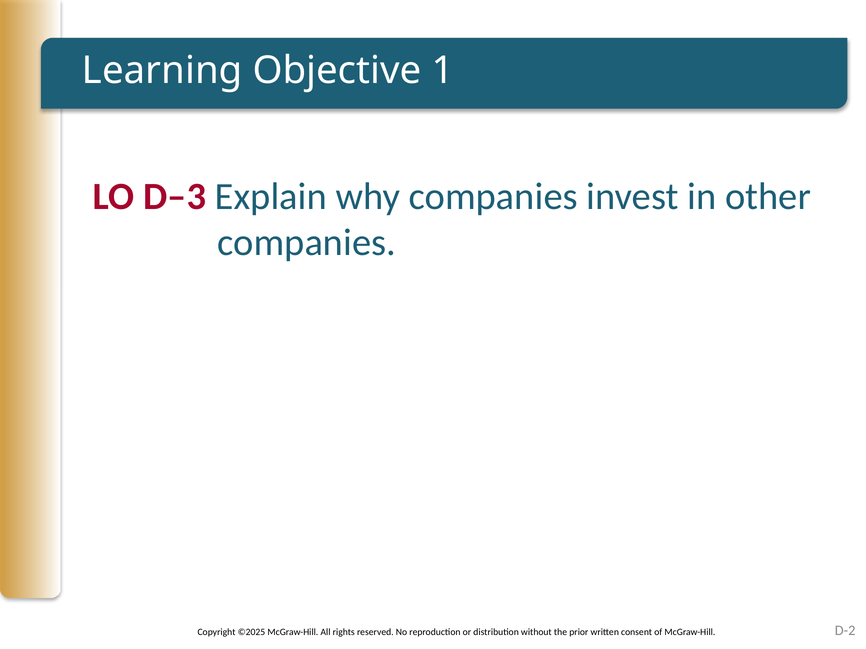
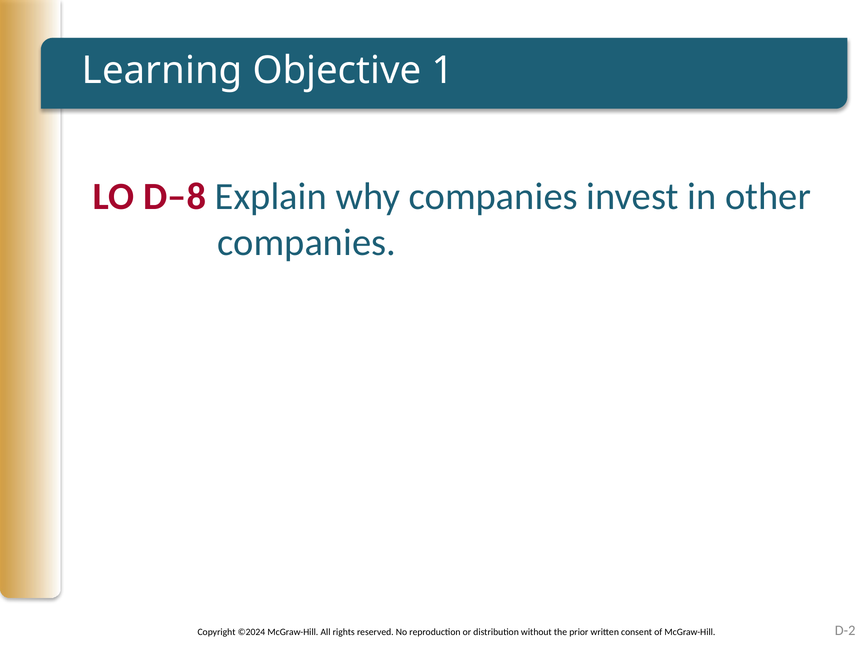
D–3: D–3 -> D–8
©2025: ©2025 -> ©2024
